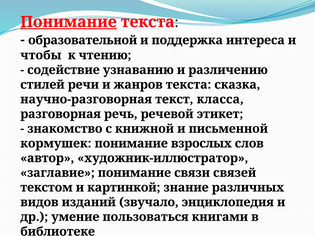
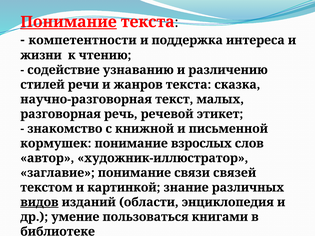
образовательной: образовательной -> компетентности
чтобы: чтобы -> жизни
класса: класса -> малых
видов underline: none -> present
звучало: звучало -> области
